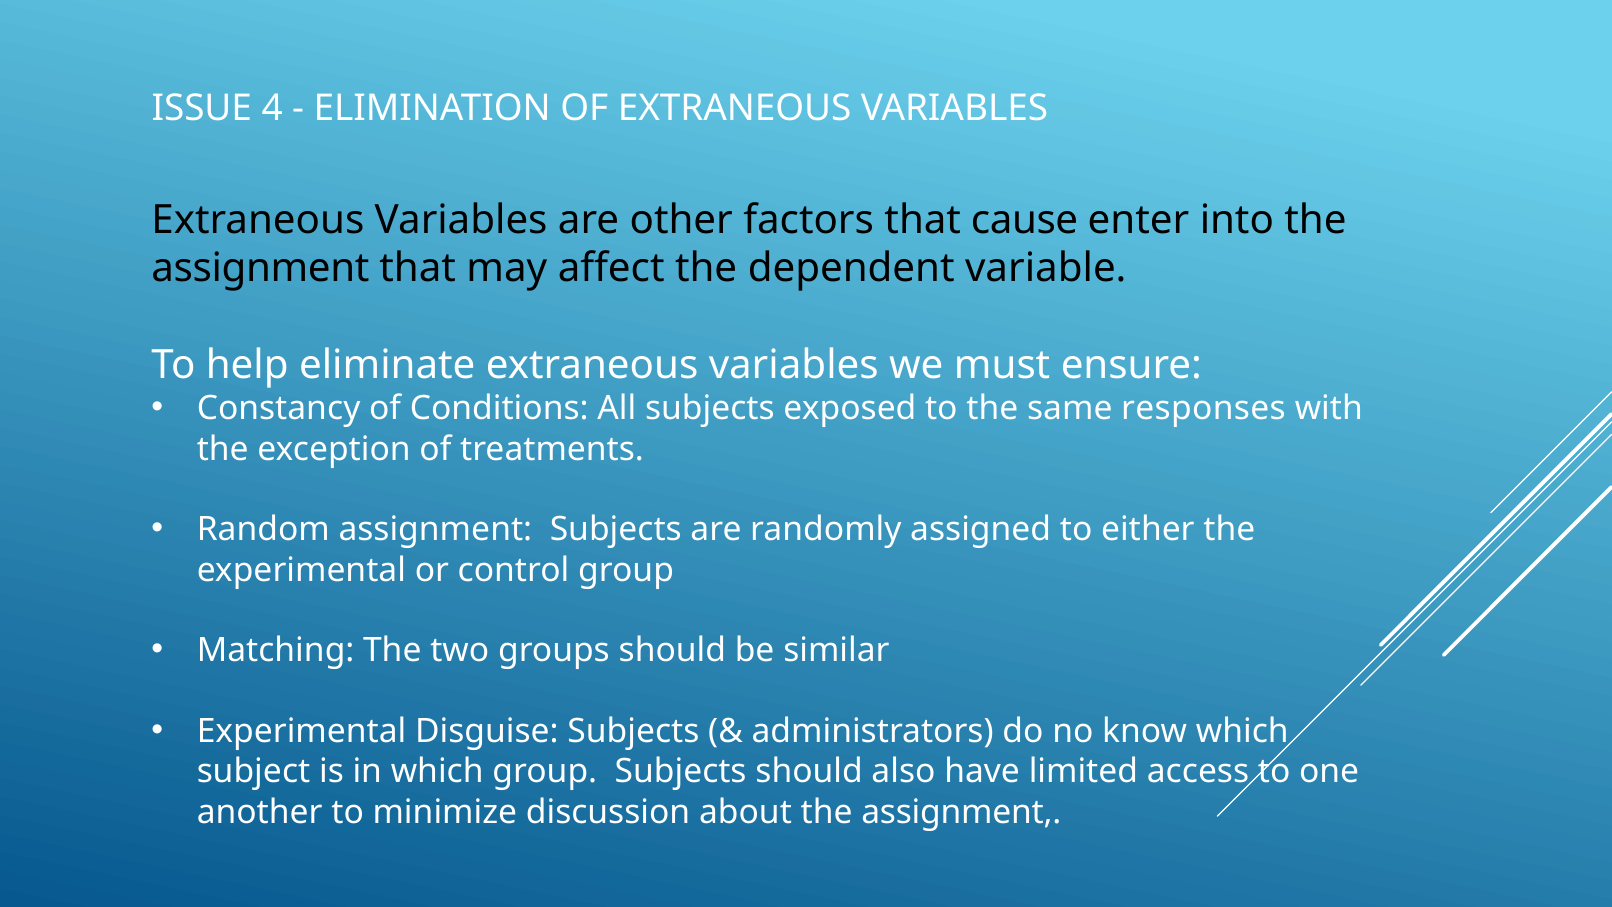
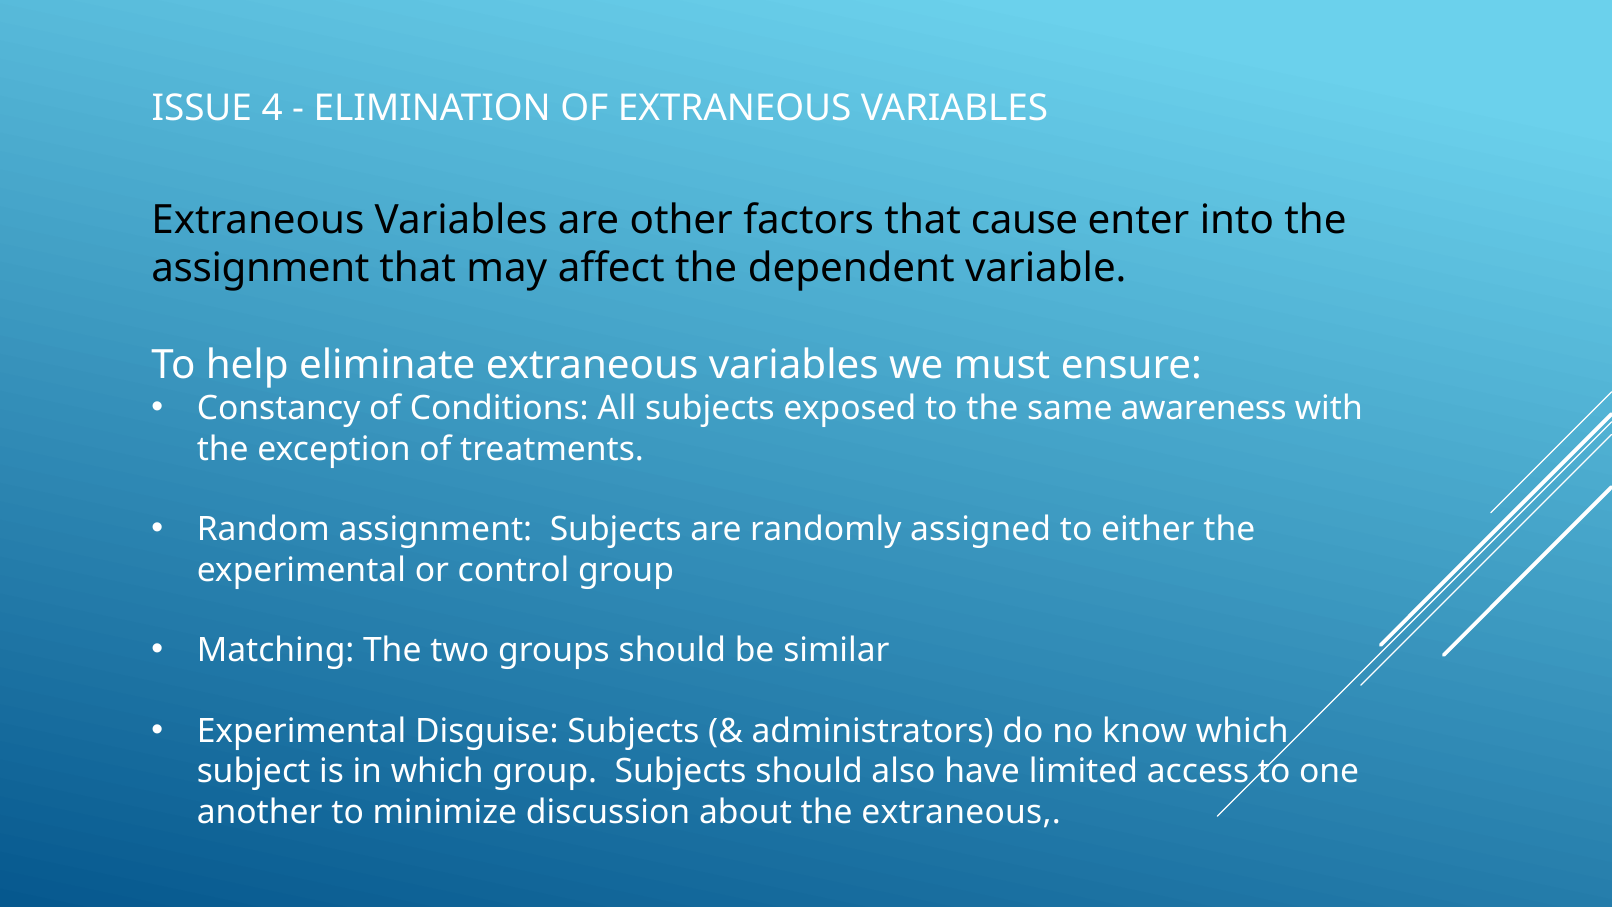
responses: responses -> awareness
about the assignment: assignment -> extraneous
